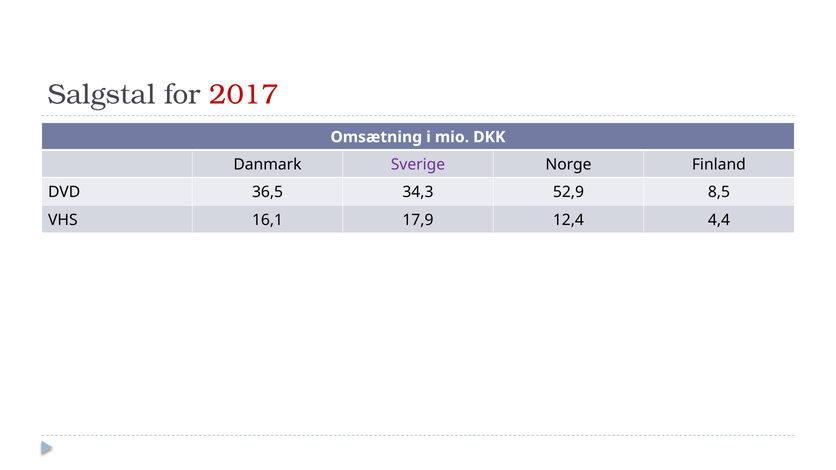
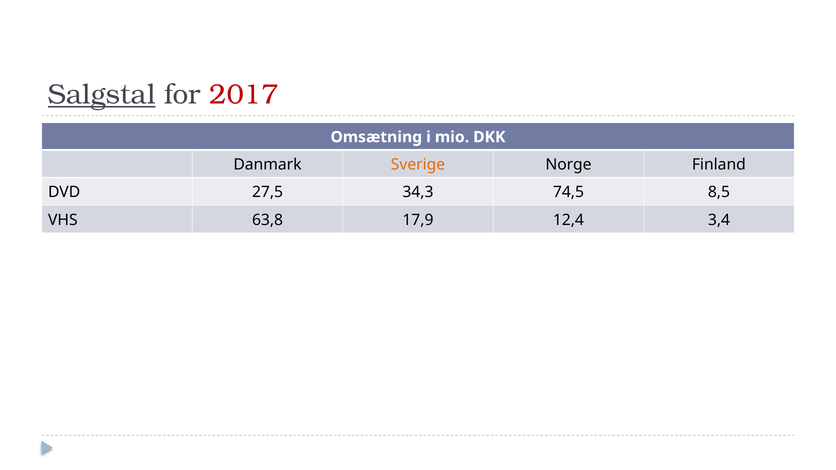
Salgstal underline: none -> present
Sverige colour: purple -> orange
36,5: 36,5 -> 27,5
52,9: 52,9 -> 74,5
16,1: 16,1 -> 63,8
4,4: 4,4 -> 3,4
